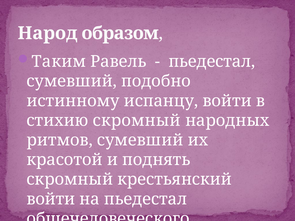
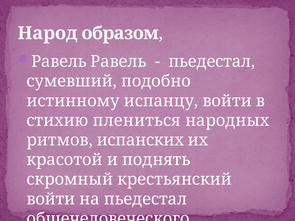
Таким at (59, 62): Таким -> Равель
стихию скромный: скромный -> плениться
ритмов сумевший: сумевший -> испанских
